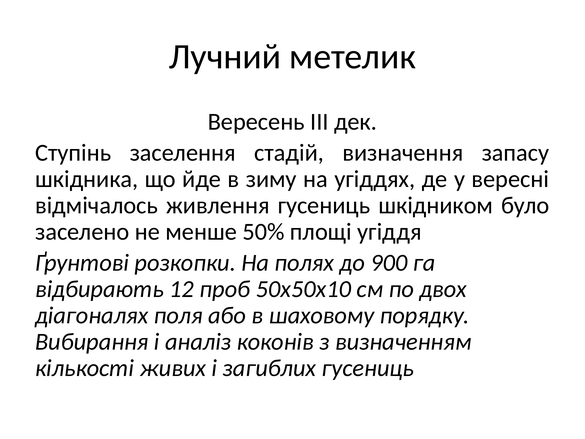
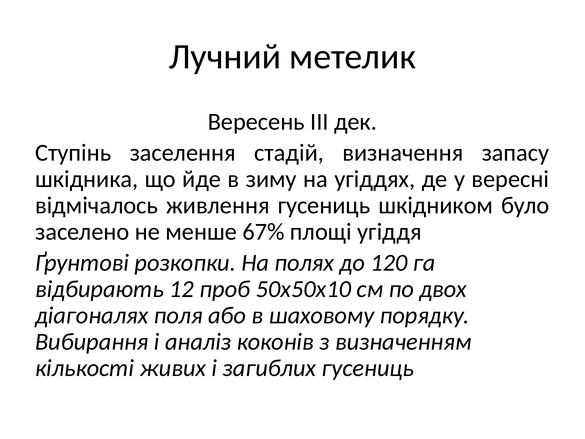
50%: 50% -> 67%
900: 900 -> 120
